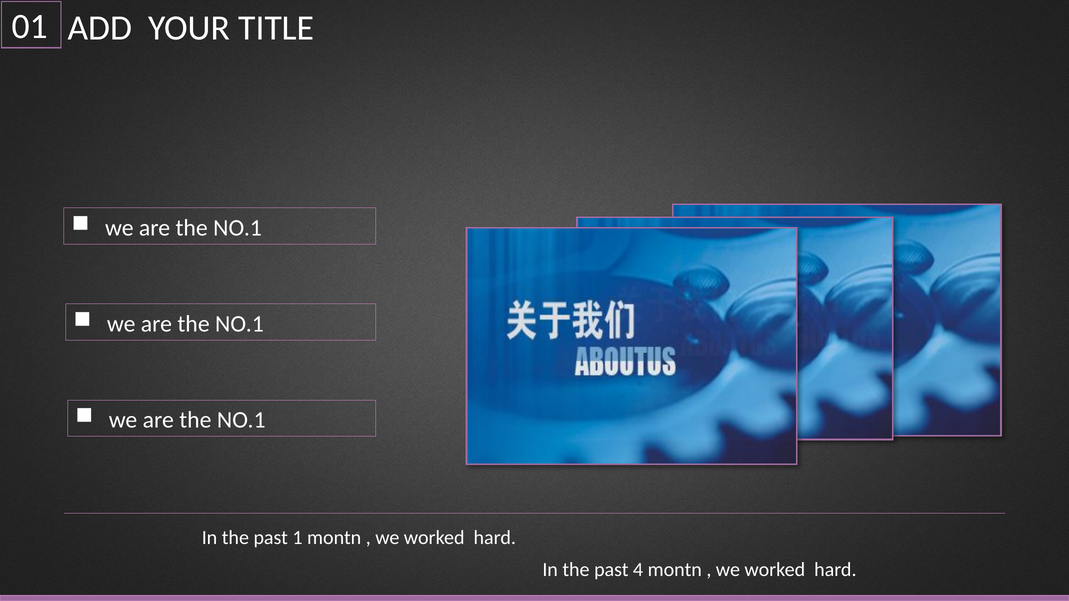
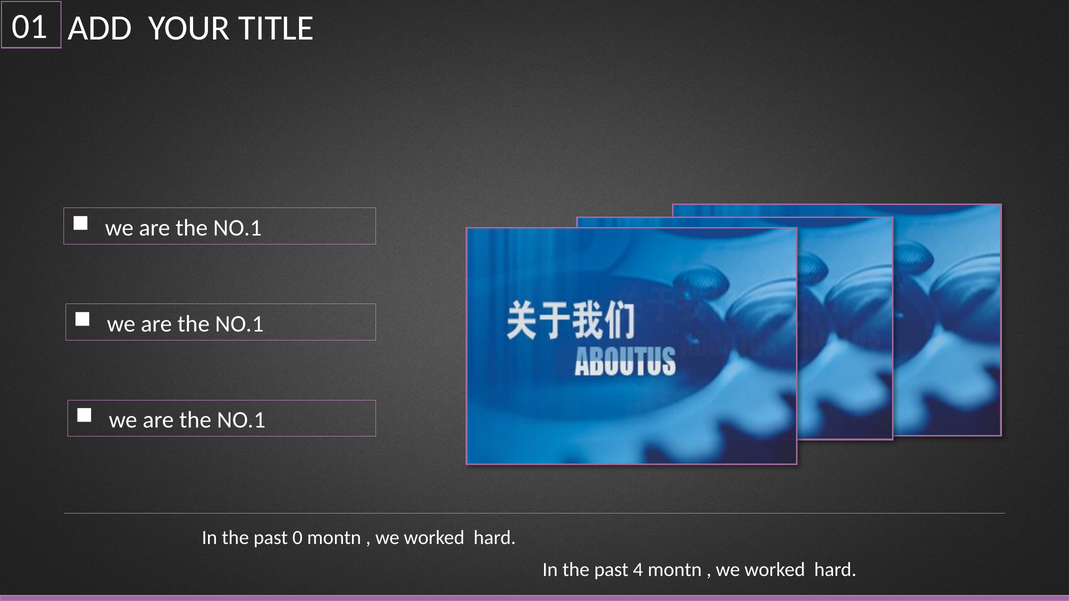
1: 1 -> 0
